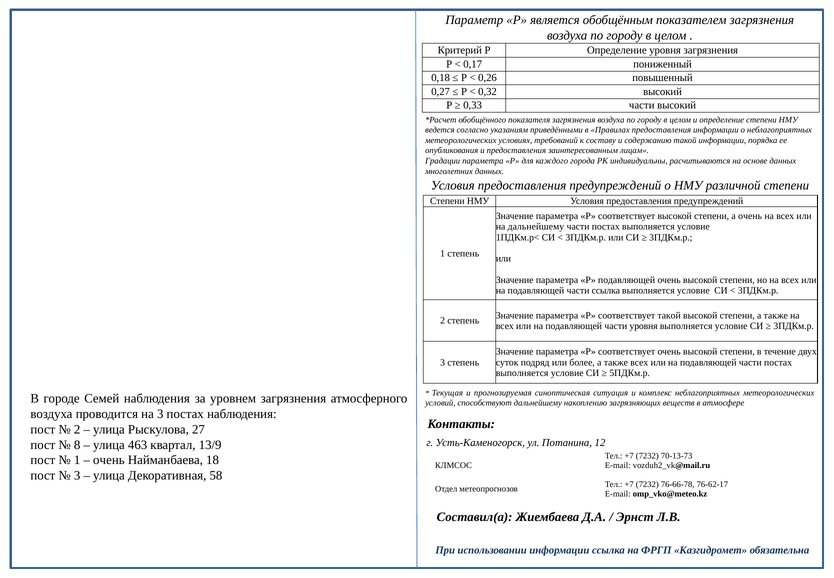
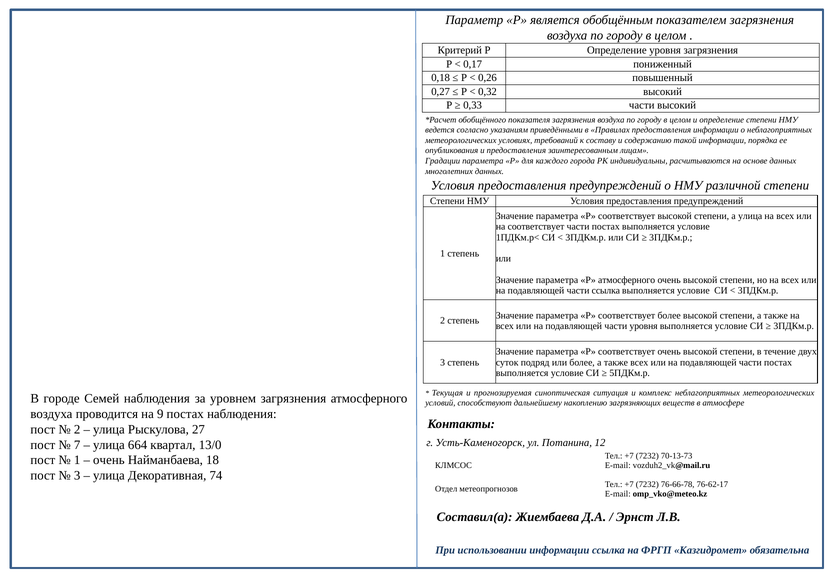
а очень: очень -> улица
на дальнейшему: дальнейшему -> соответствует
Р подавляющей: подавляющей -> атмосферного
соответствует такой: такой -> более
на 3: 3 -> 9
8: 8 -> 7
463: 463 -> 664
13/9: 13/9 -> 13/0
58: 58 -> 74
